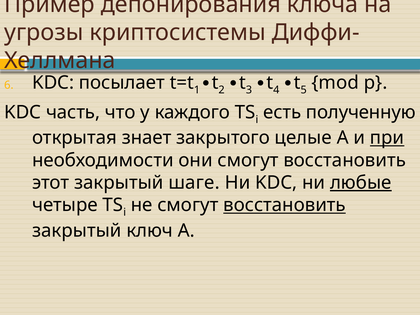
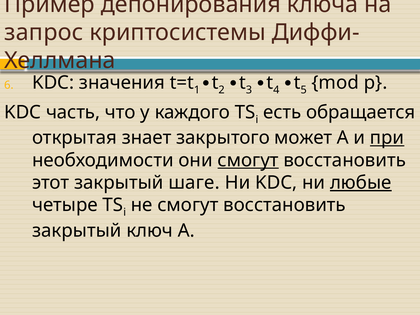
угрозы: угрозы -> запрос
посылает: посылает -> значения
полученную: полученную -> обращается
целые: целые -> может
смогут at (248, 160) underline: none -> present
восстановить at (285, 205) underline: present -> none
